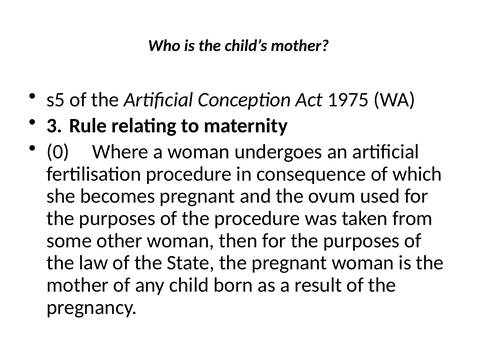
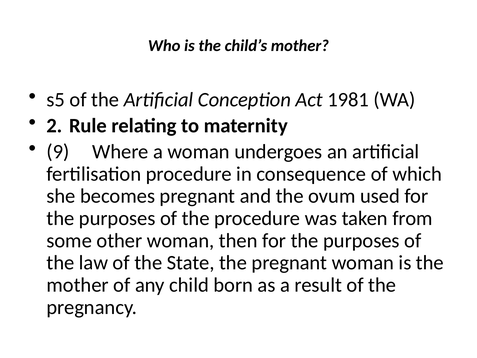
1975: 1975 -> 1981
3: 3 -> 2
0: 0 -> 9
